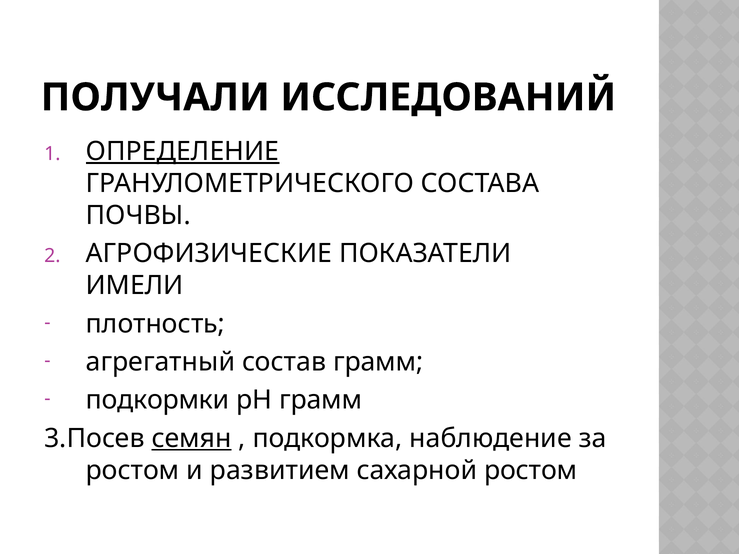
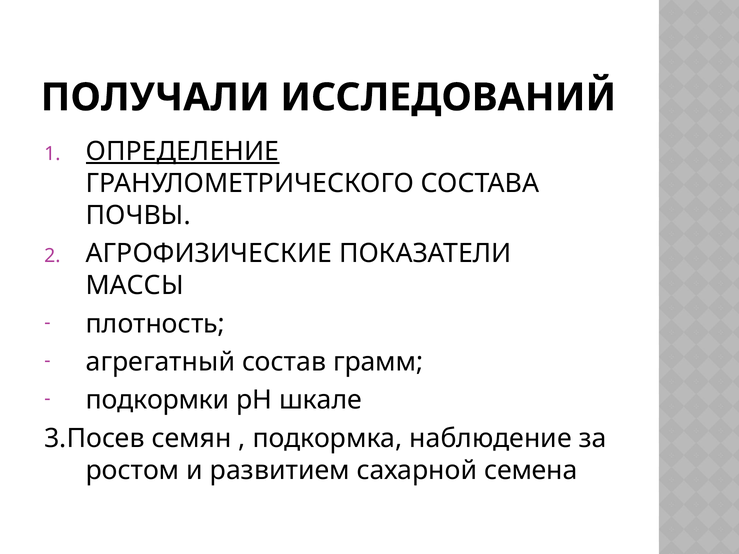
ИМЕЛИ: ИМЕЛИ -> МАССЫ
рН грамм: грамм -> шкале
семян underline: present -> none
сахарной ростом: ростом -> семена
